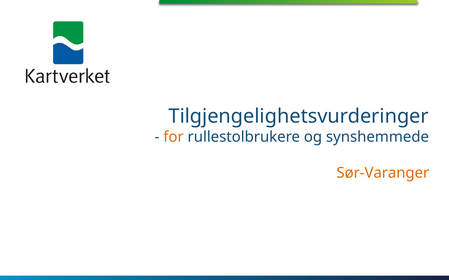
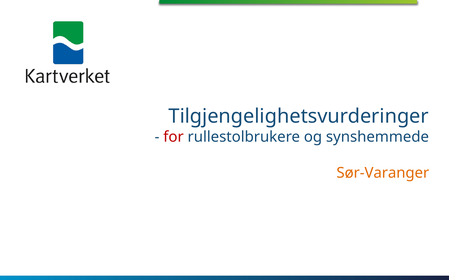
for colour: orange -> red
